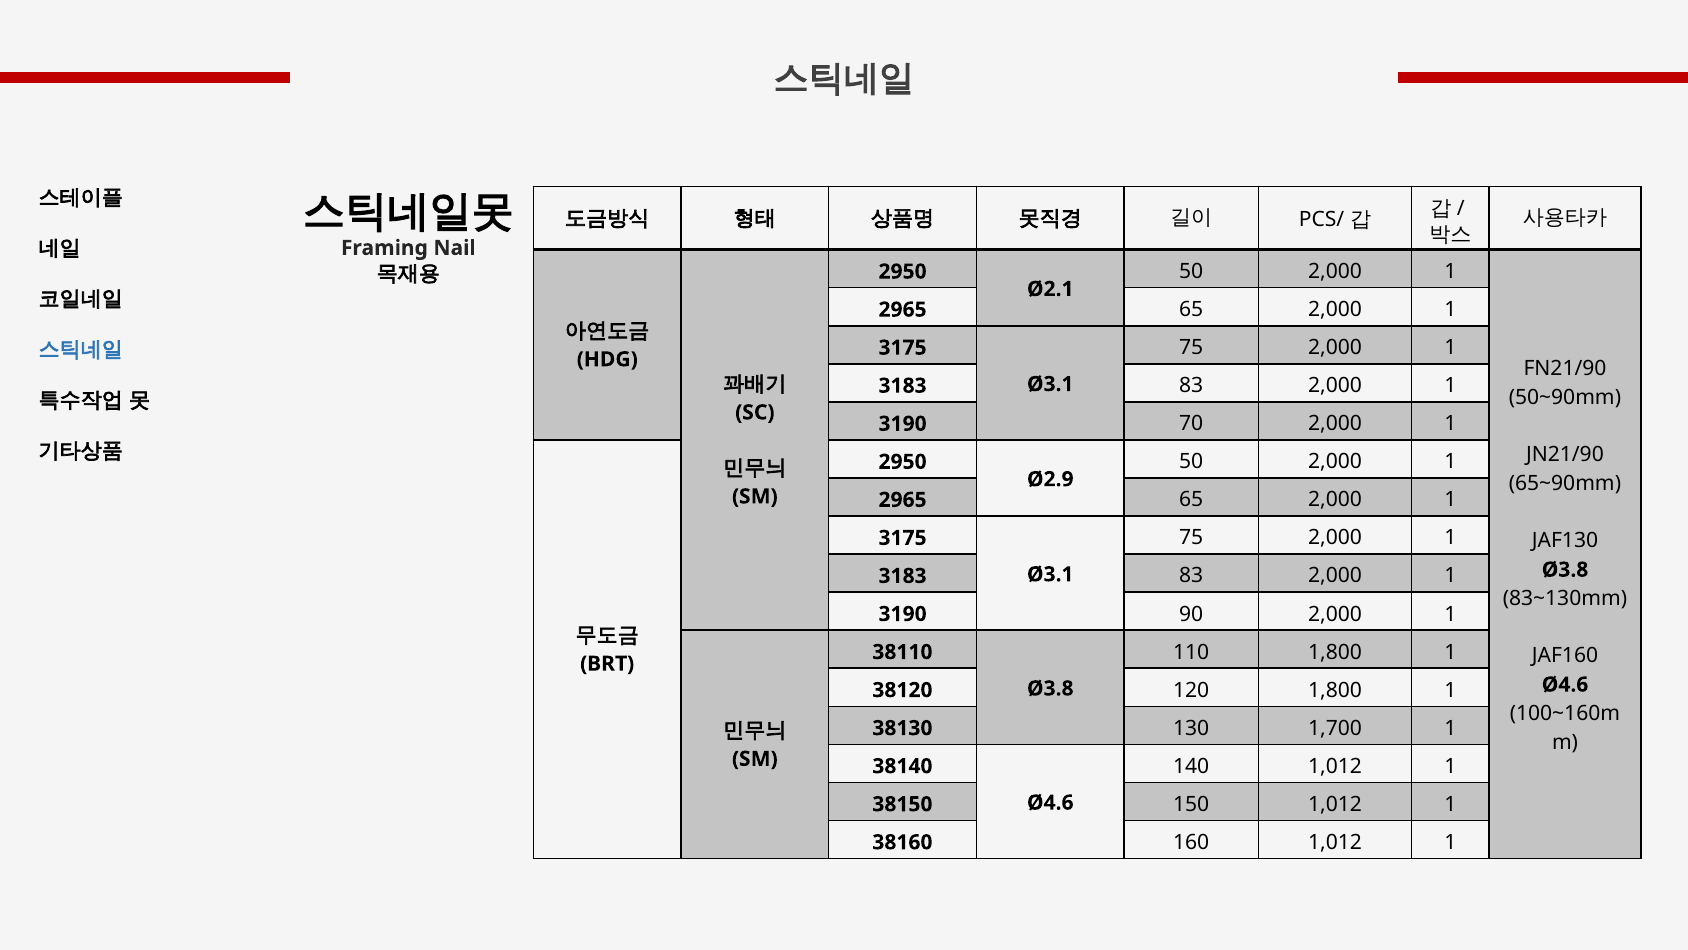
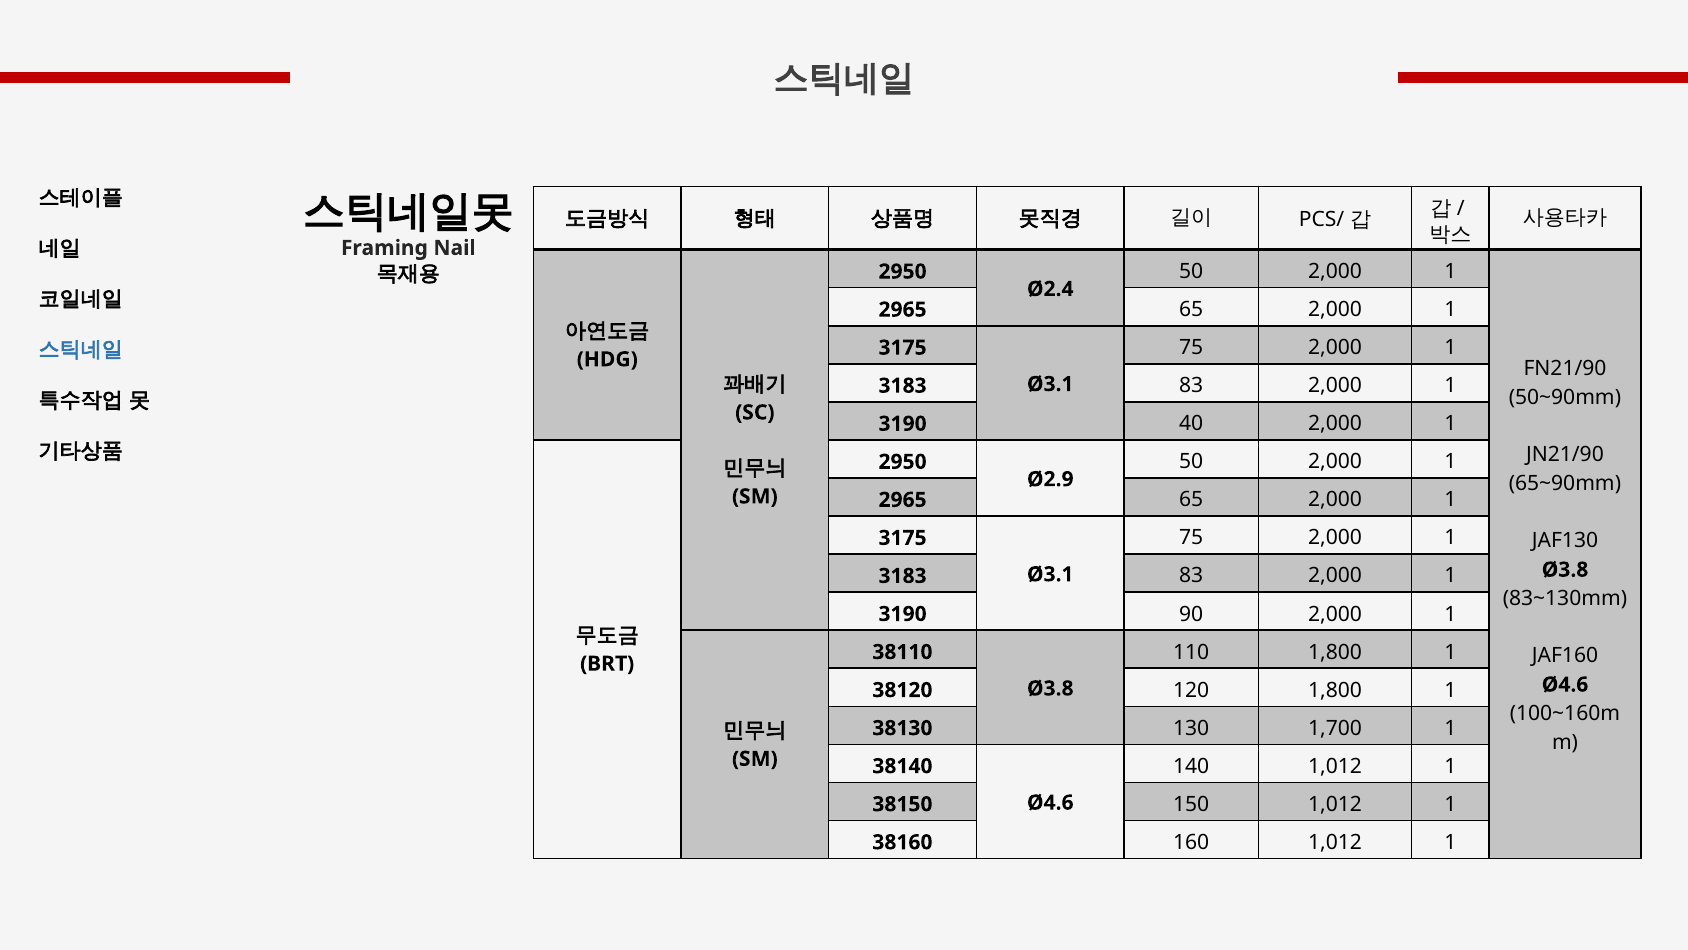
Ø2.1: Ø2.1 -> Ø2.4
70: 70 -> 40
